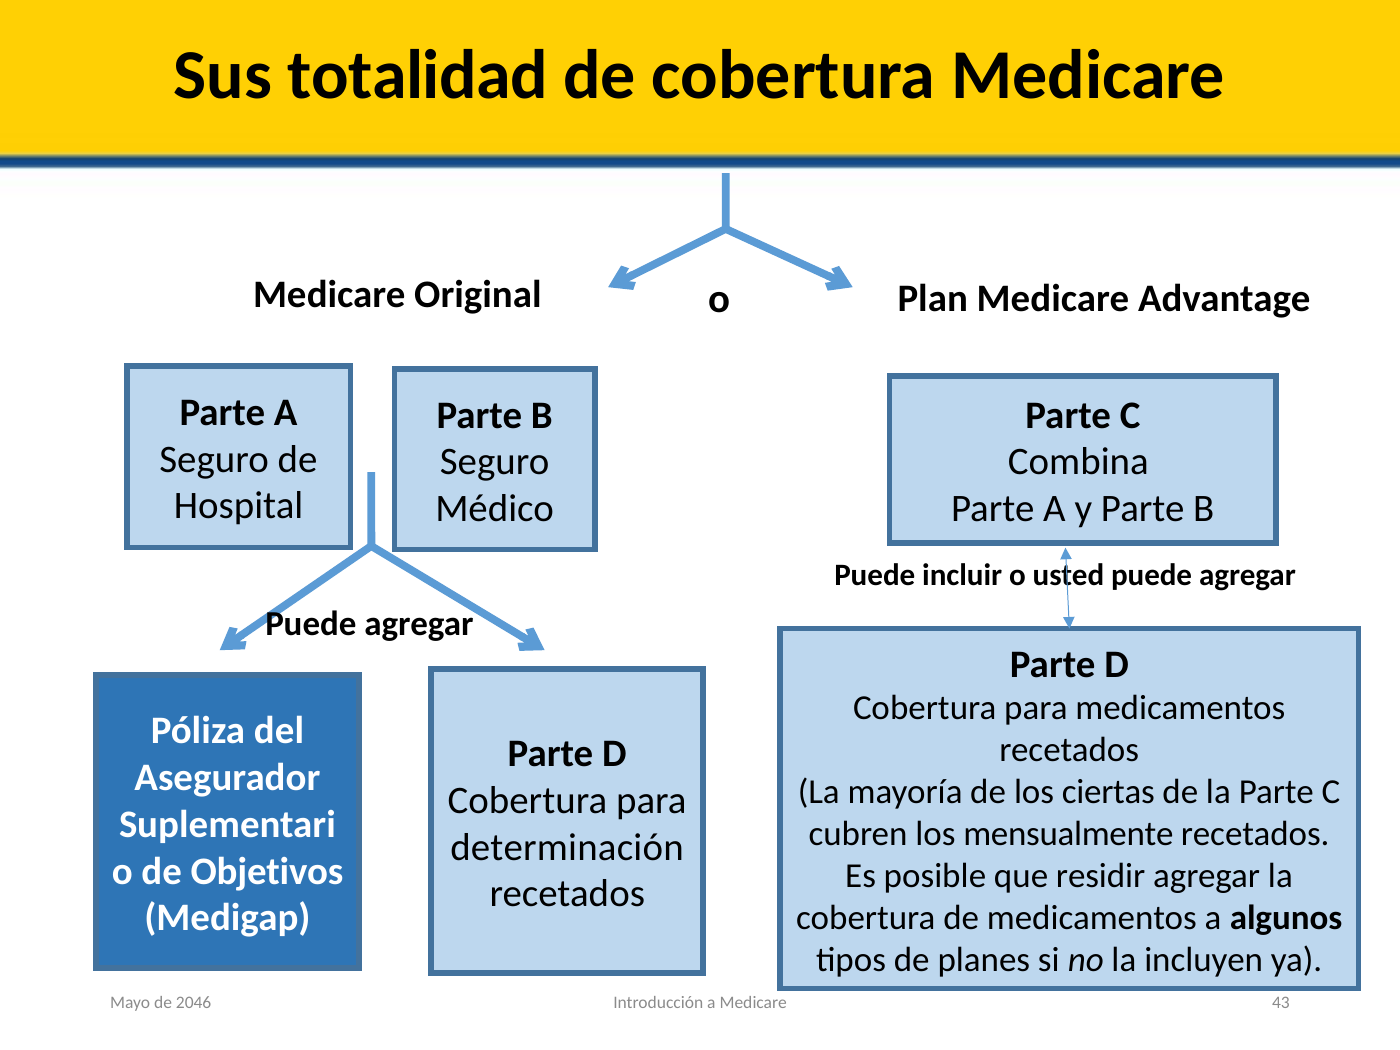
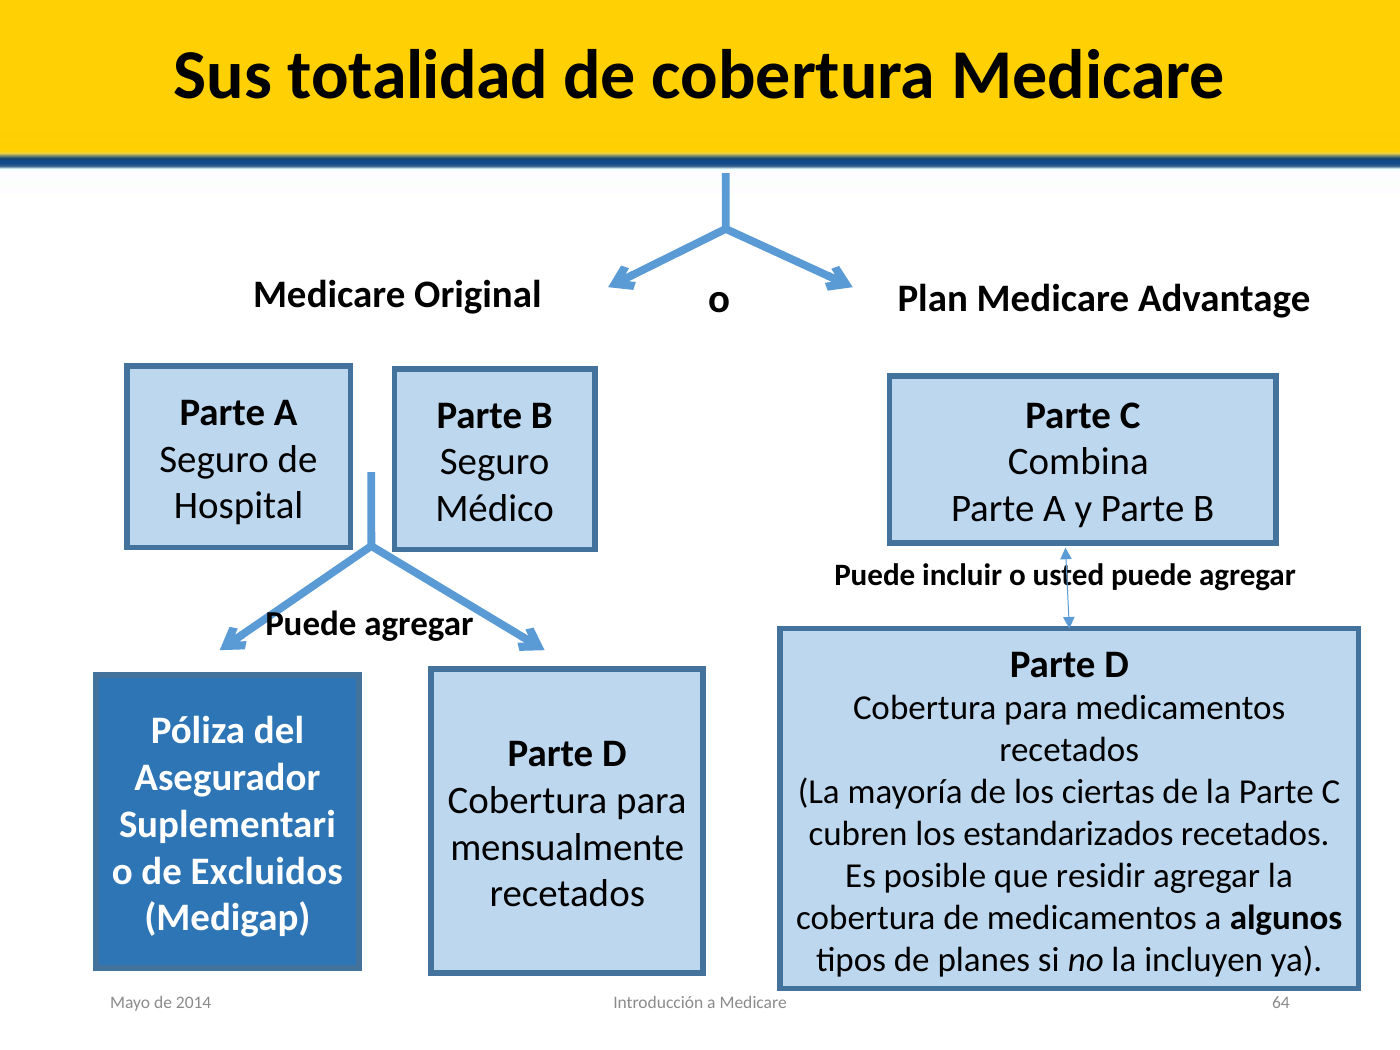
mensualmente: mensualmente -> estandarizados
determinación: determinación -> mensualmente
Objetivos: Objetivos -> Excluidos
43: 43 -> 64
2046: 2046 -> 2014
